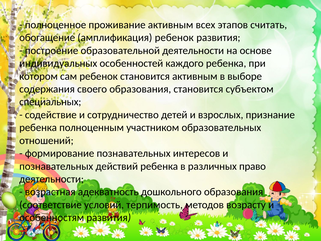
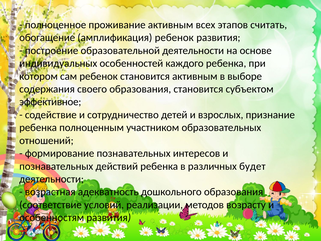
специальных: специальных -> эффективное
право: право -> будет
терпимость: терпимость -> реализации
